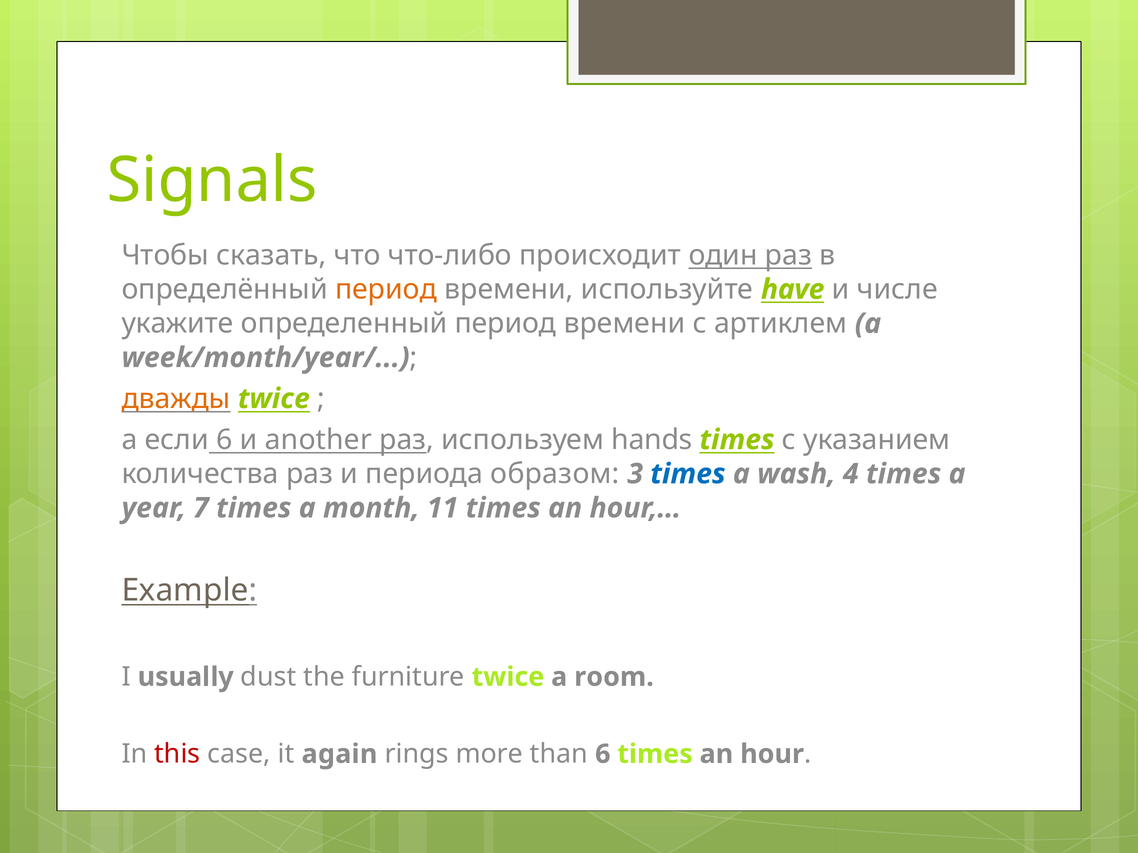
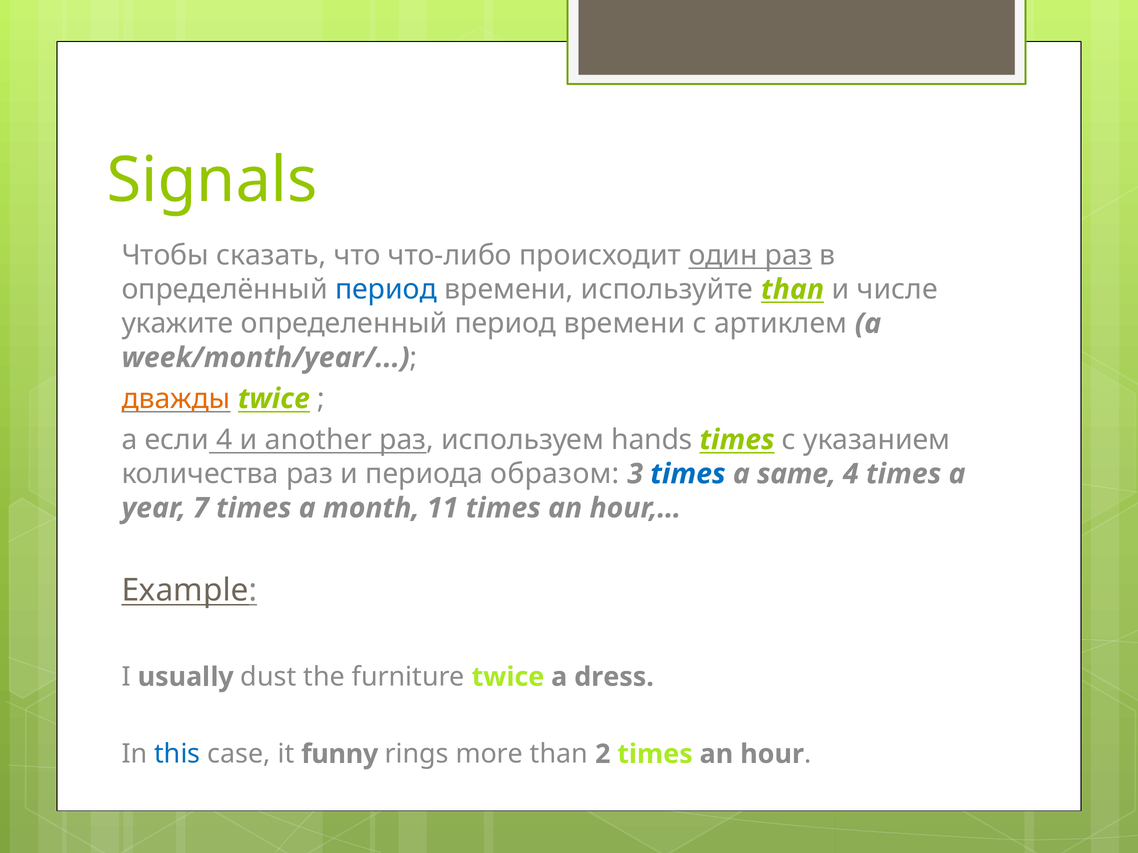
период at (386, 290) colour: orange -> blue
используйте have: have -> than
если 6: 6 -> 4
wash: wash -> same
room: room -> dress
this colour: red -> blue
again: again -> funny
than 6: 6 -> 2
